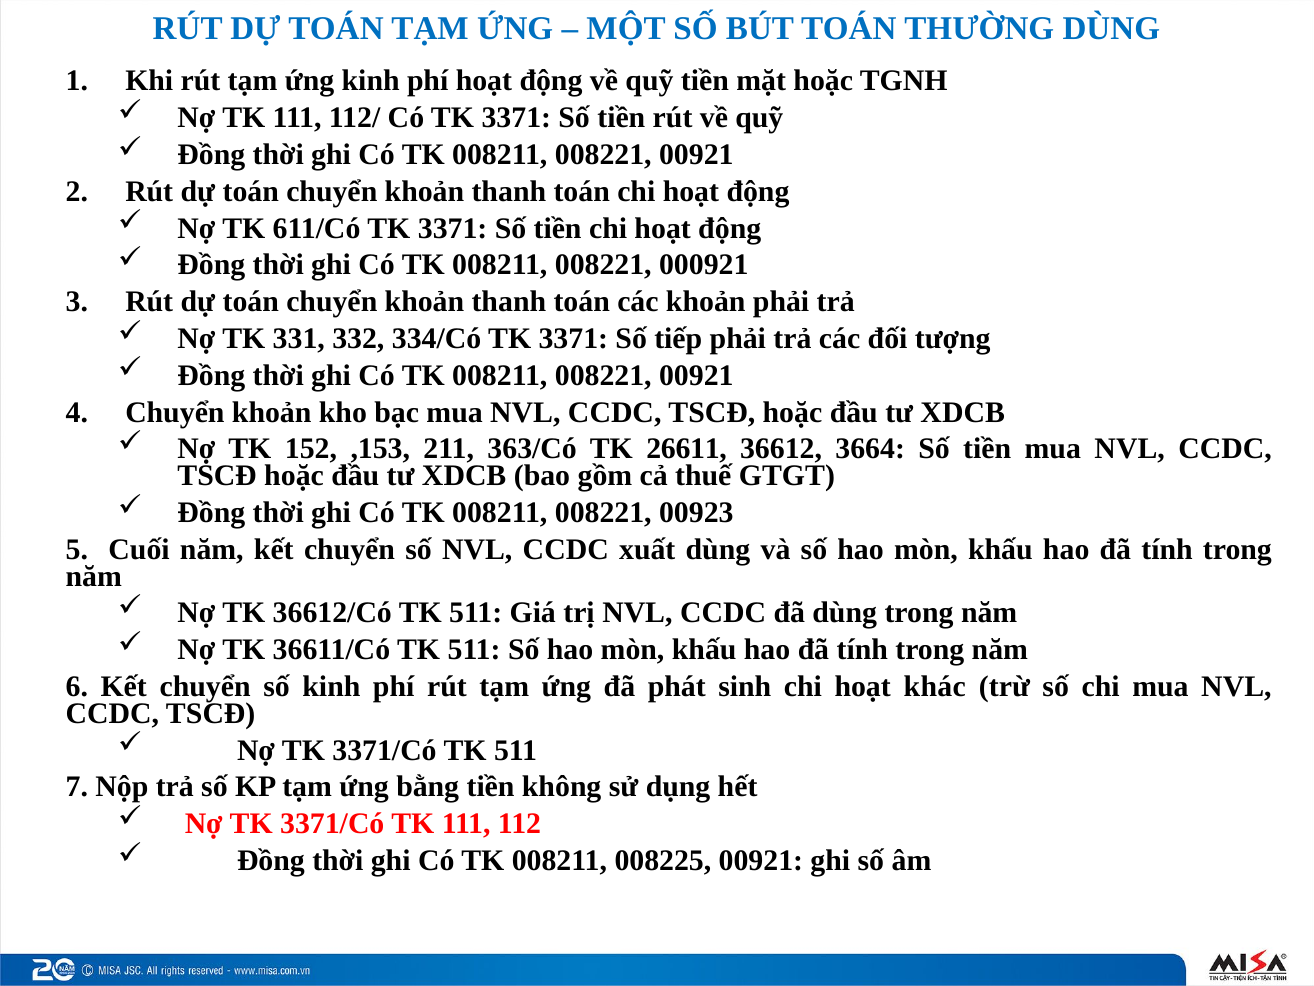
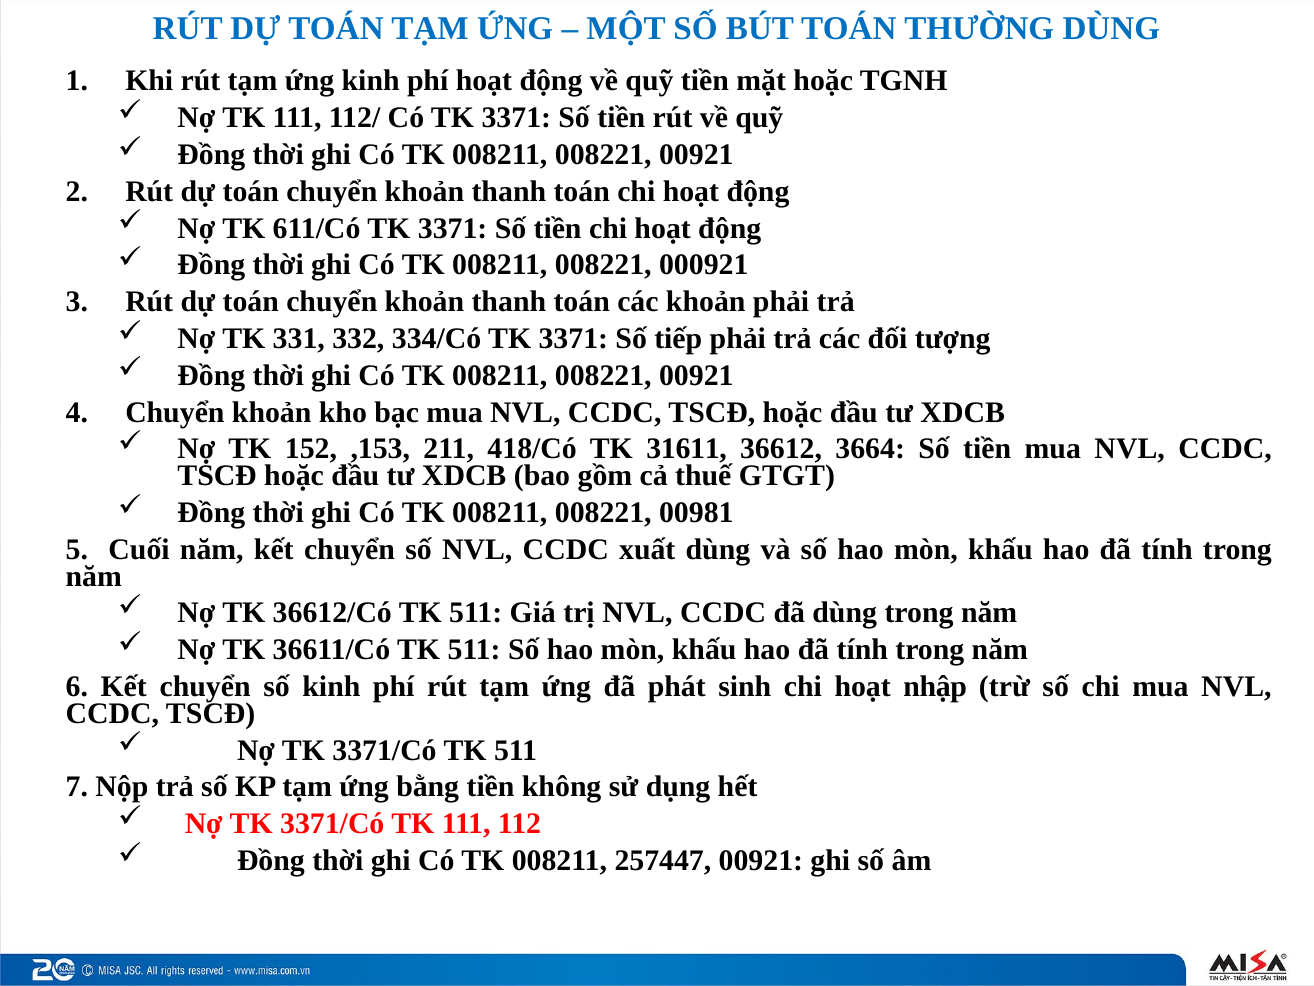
363/Có: 363/Có -> 418/Có
26611: 26611 -> 31611
00923: 00923 -> 00981
khác: khác -> nhập
008225: 008225 -> 257447
